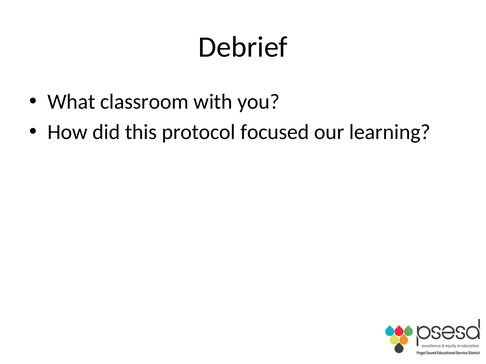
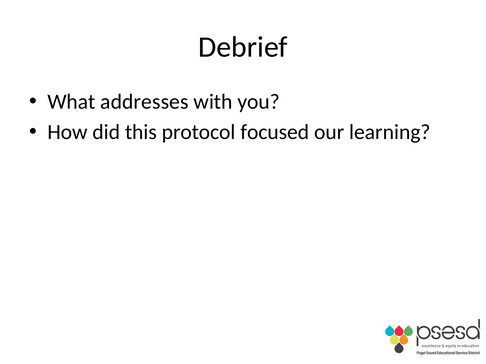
classroom: classroom -> addresses
